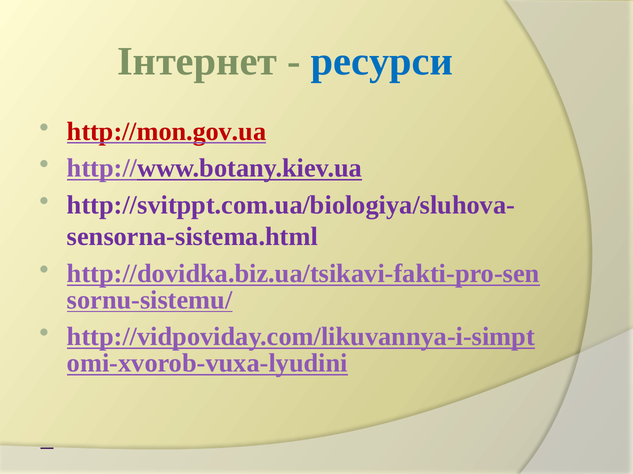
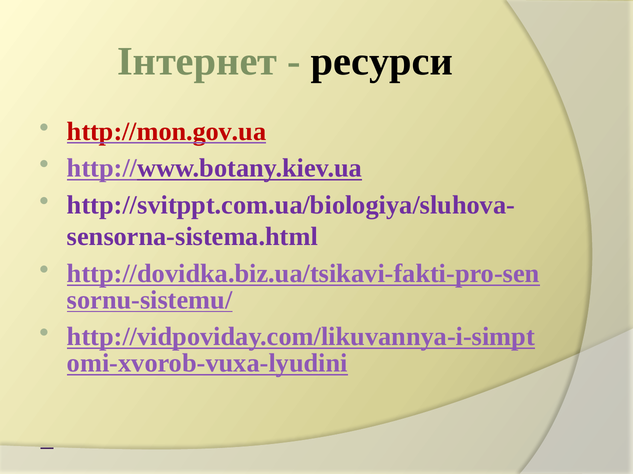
ресурси colour: blue -> black
